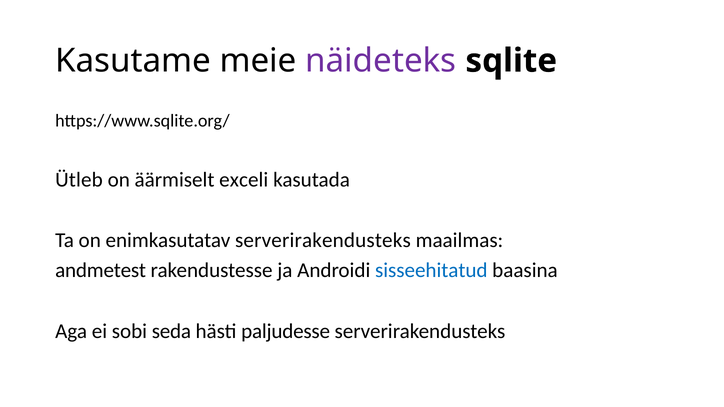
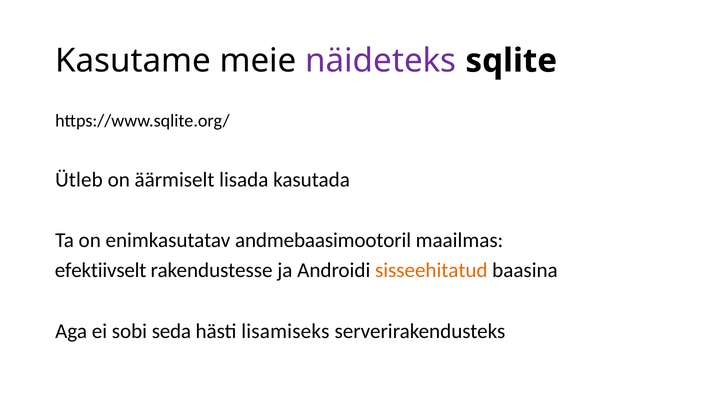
exceli: exceli -> lisada
enimkasutatav serverirakendusteks: serverirakendusteks -> andmebaasimootoril
andmetest: andmetest -> efektiivselt
sisseehitatud colour: blue -> orange
paljudesse: paljudesse -> lisamiseks
